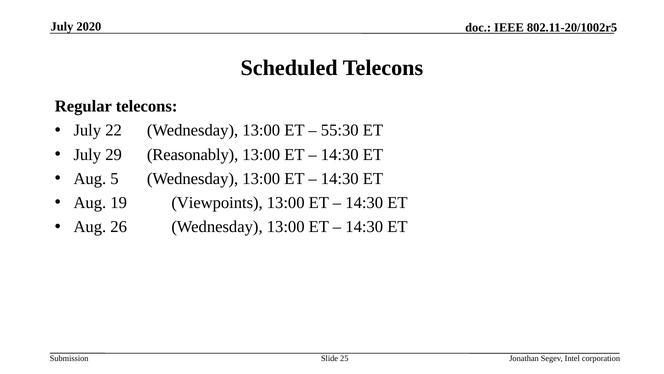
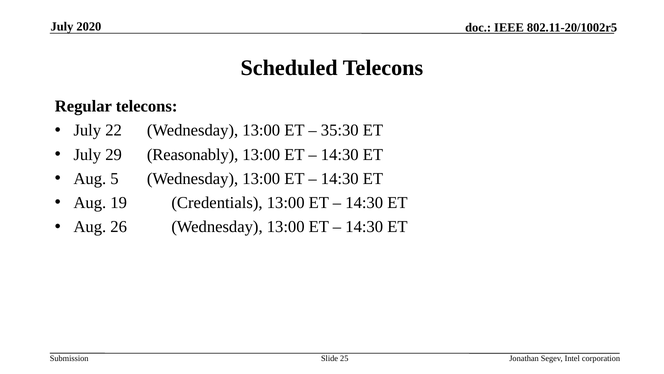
55:30: 55:30 -> 35:30
Viewpoints: Viewpoints -> Credentials
